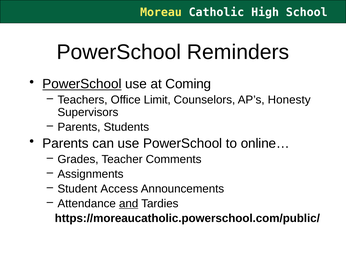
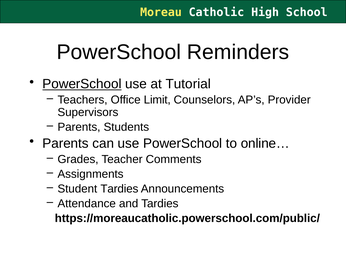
Coming: Coming -> Tutorial
Honesty: Honesty -> Provider
Student Access: Access -> Tardies
and underline: present -> none
